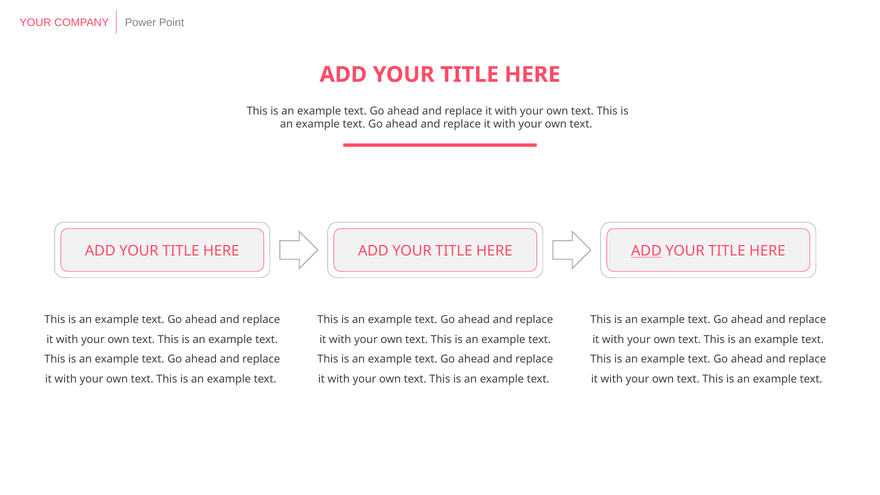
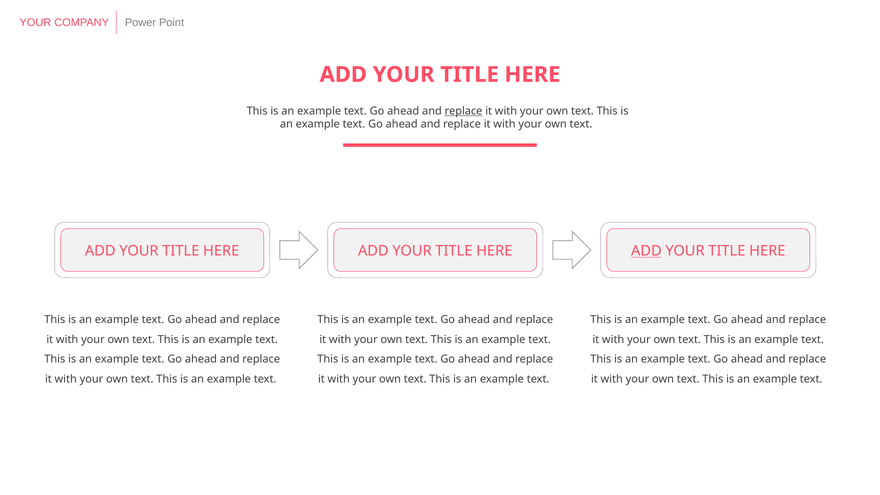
replace at (464, 111) underline: none -> present
